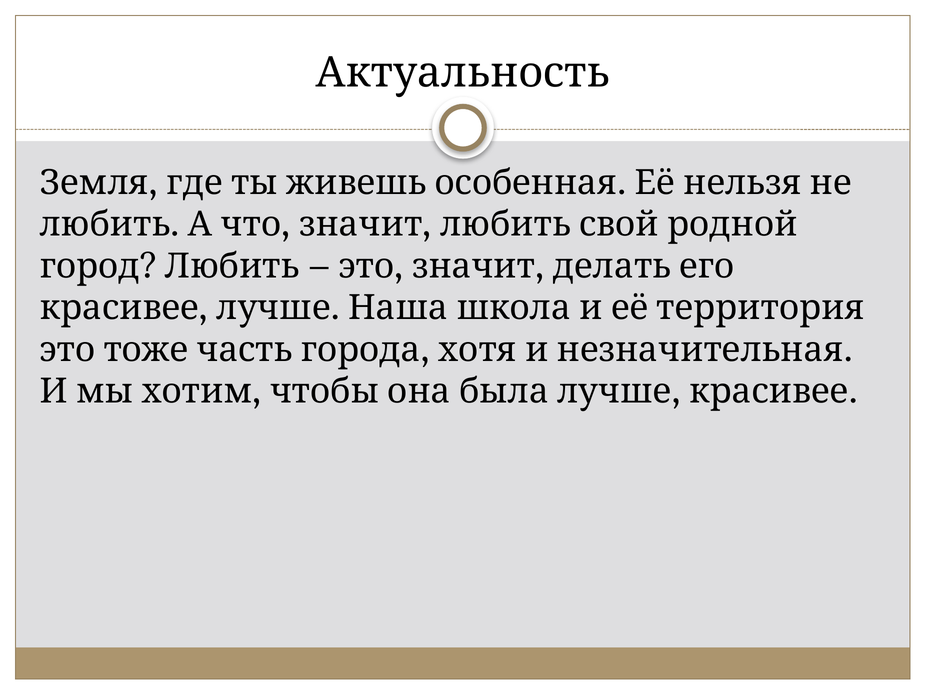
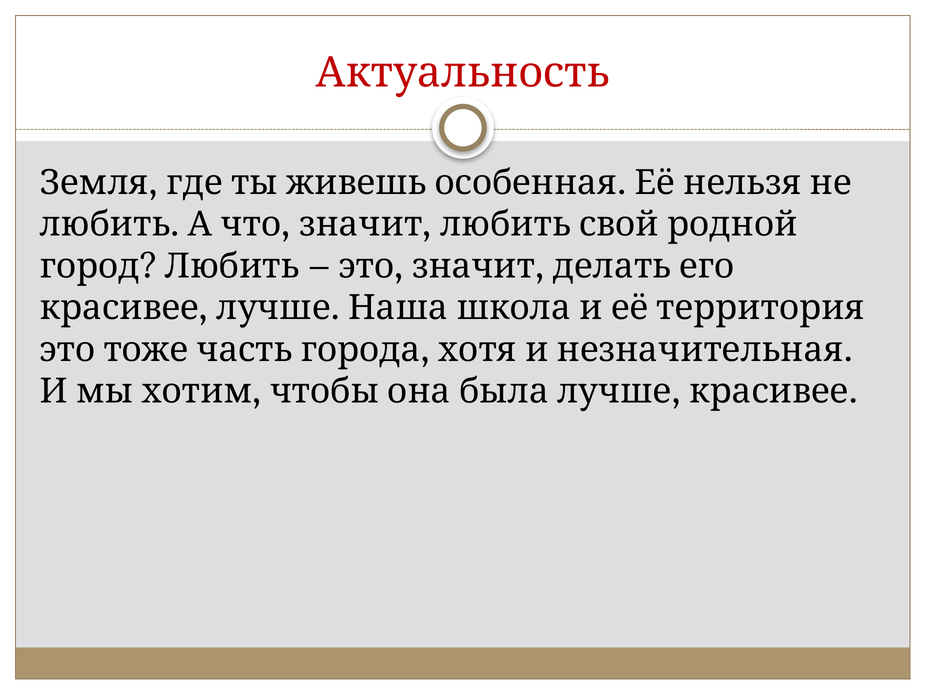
Актуальность colour: black -> red
